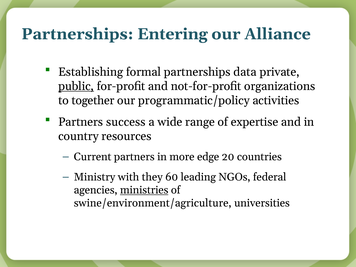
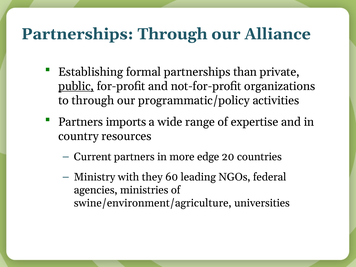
Partnerships Entering: Entering -> Through
data: data -> than
to together: together -> through
success: success -> imports
ministries underline: present -> none
